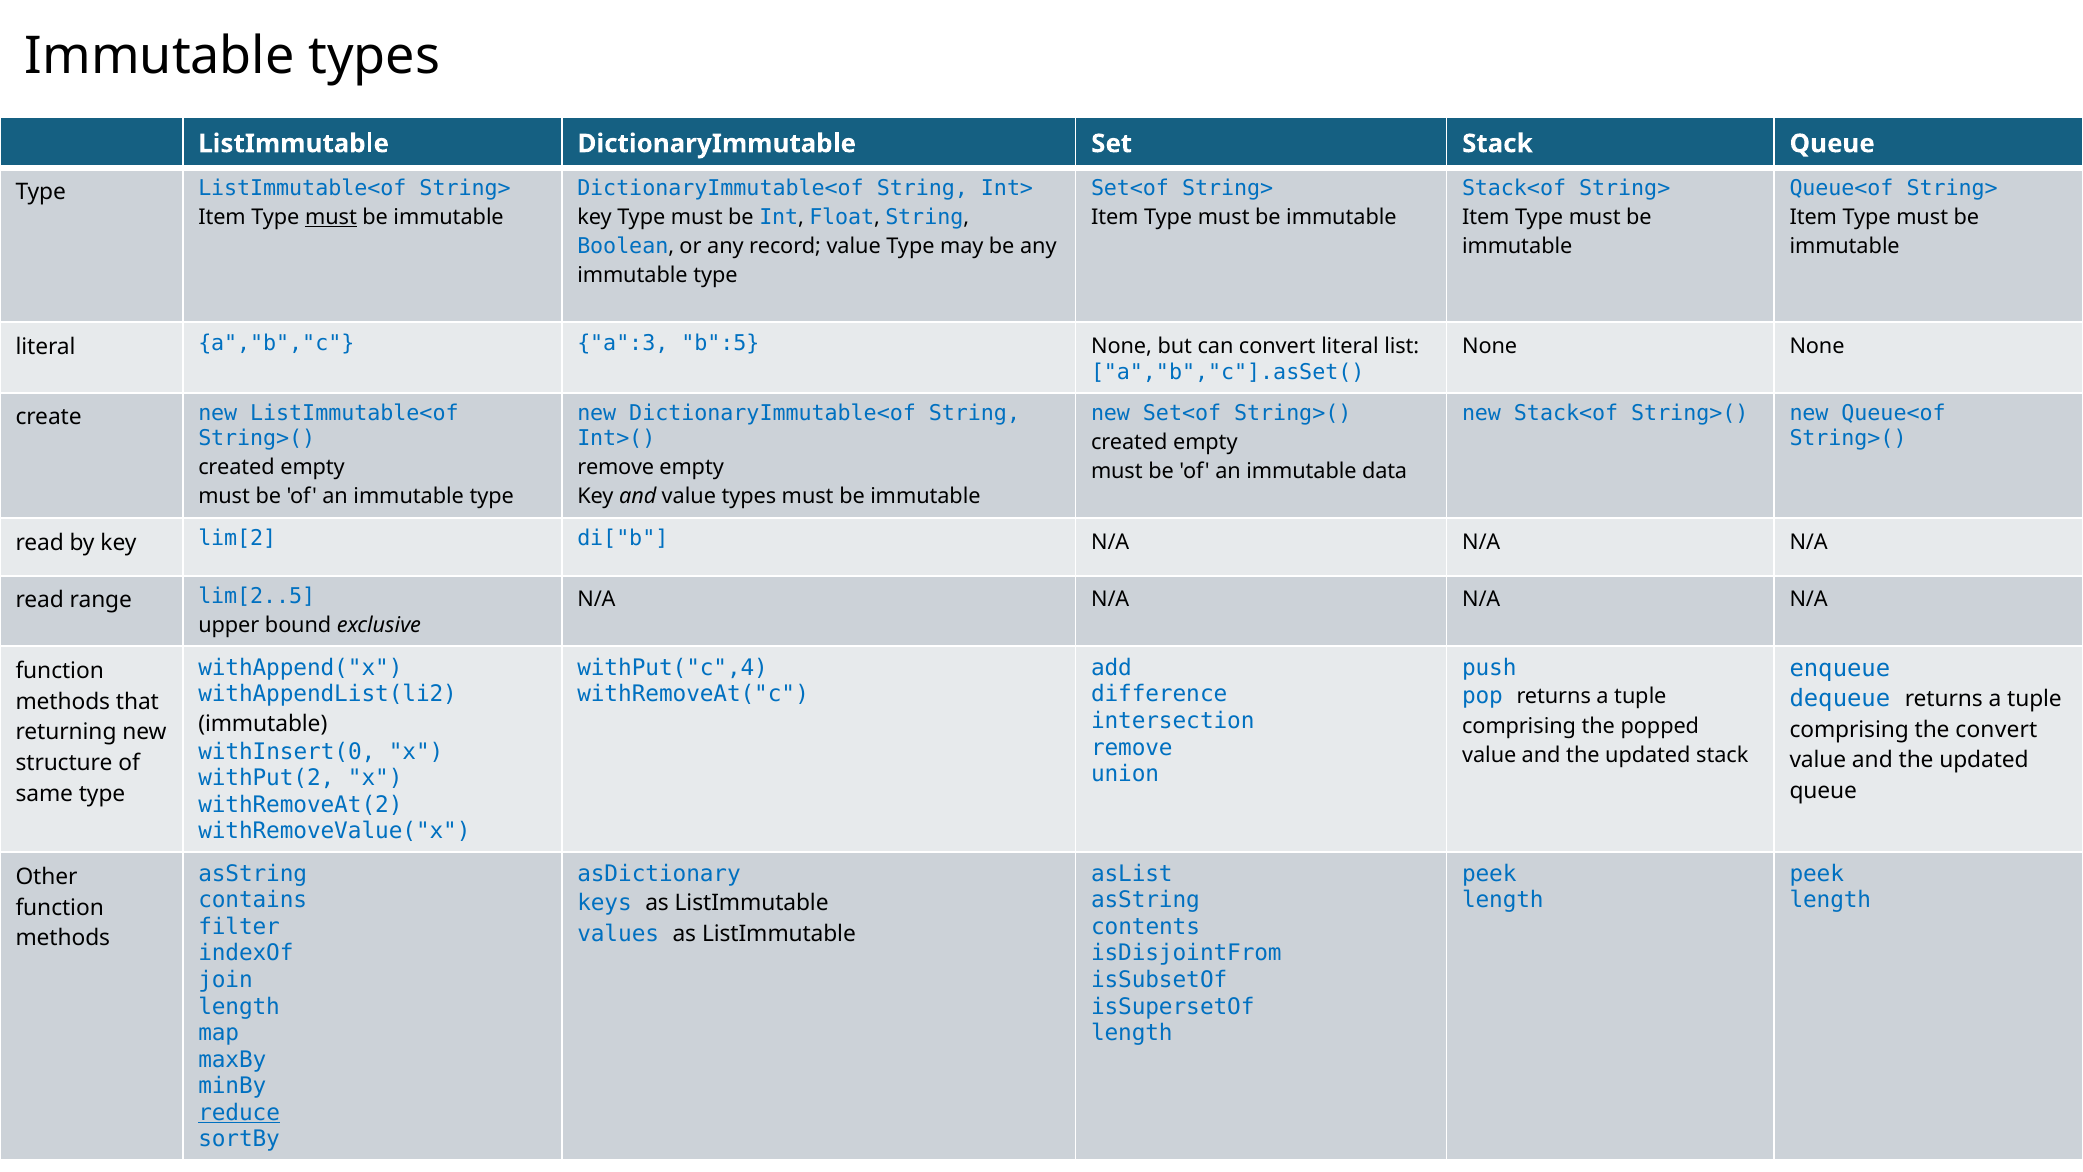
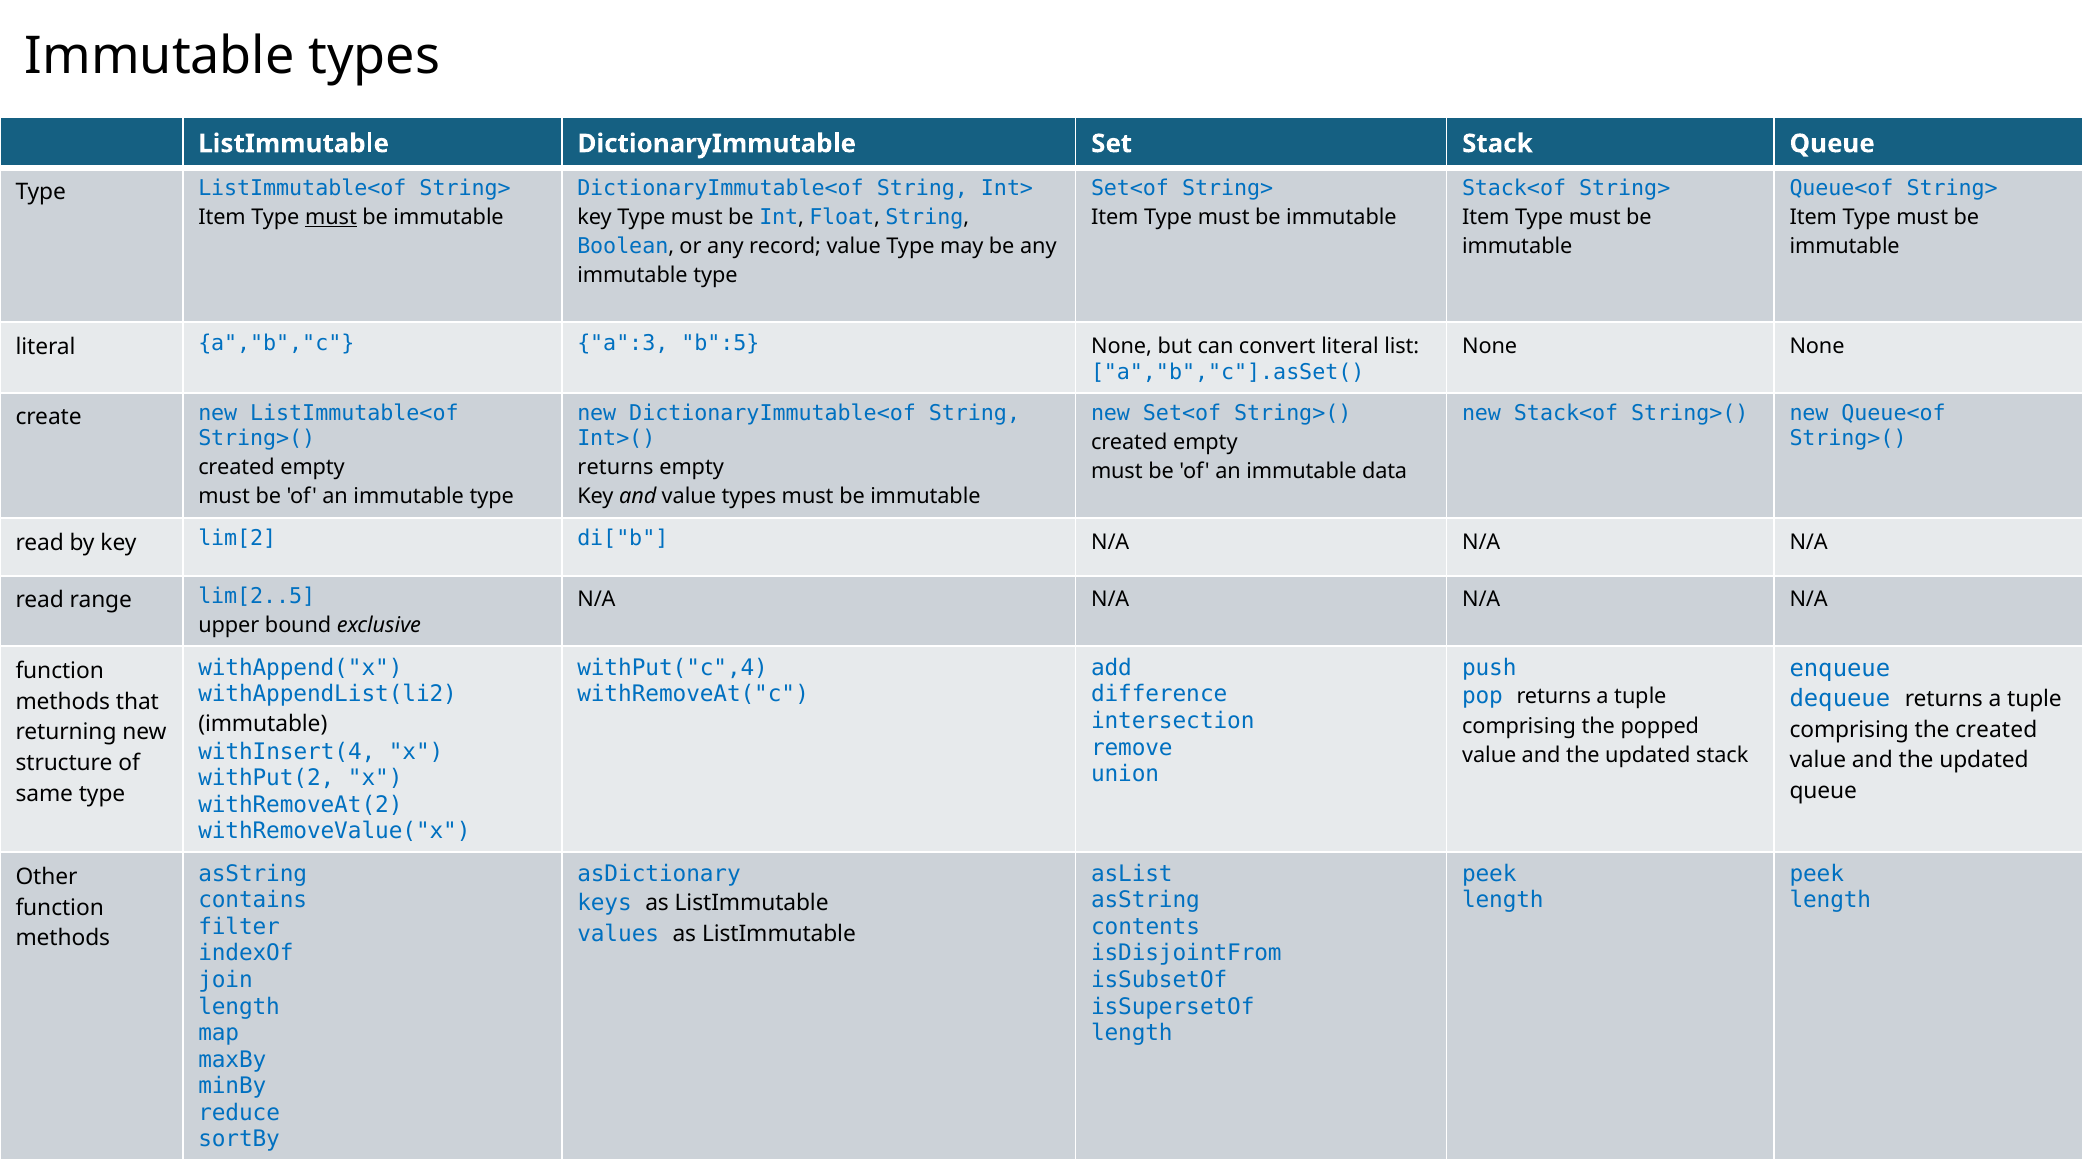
remove at (616, 467): remove -> returns
the convert: convert -> created
withInsert(0: withInsert(0 -> withInsert(4
reduce underline: present -> none
